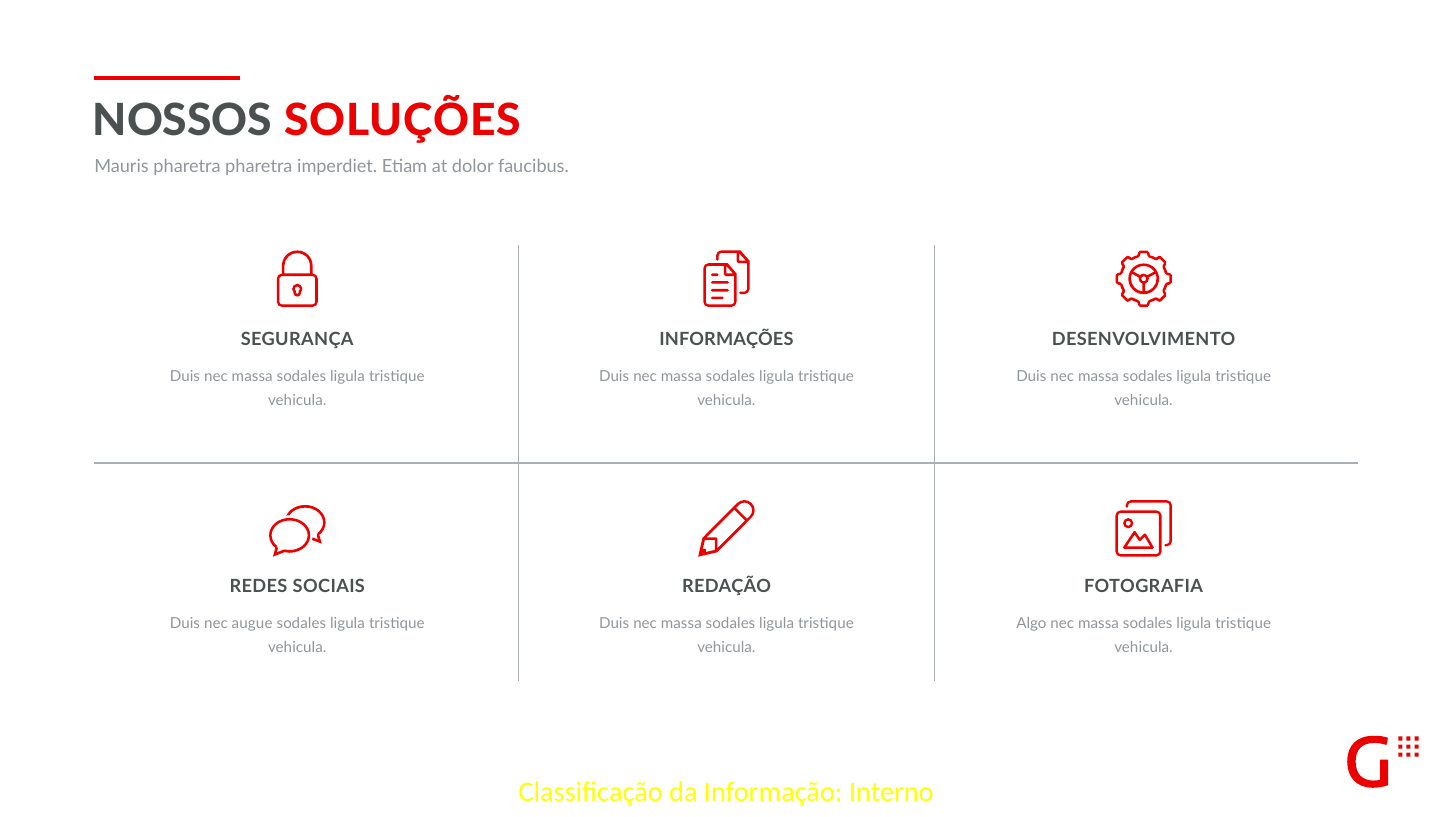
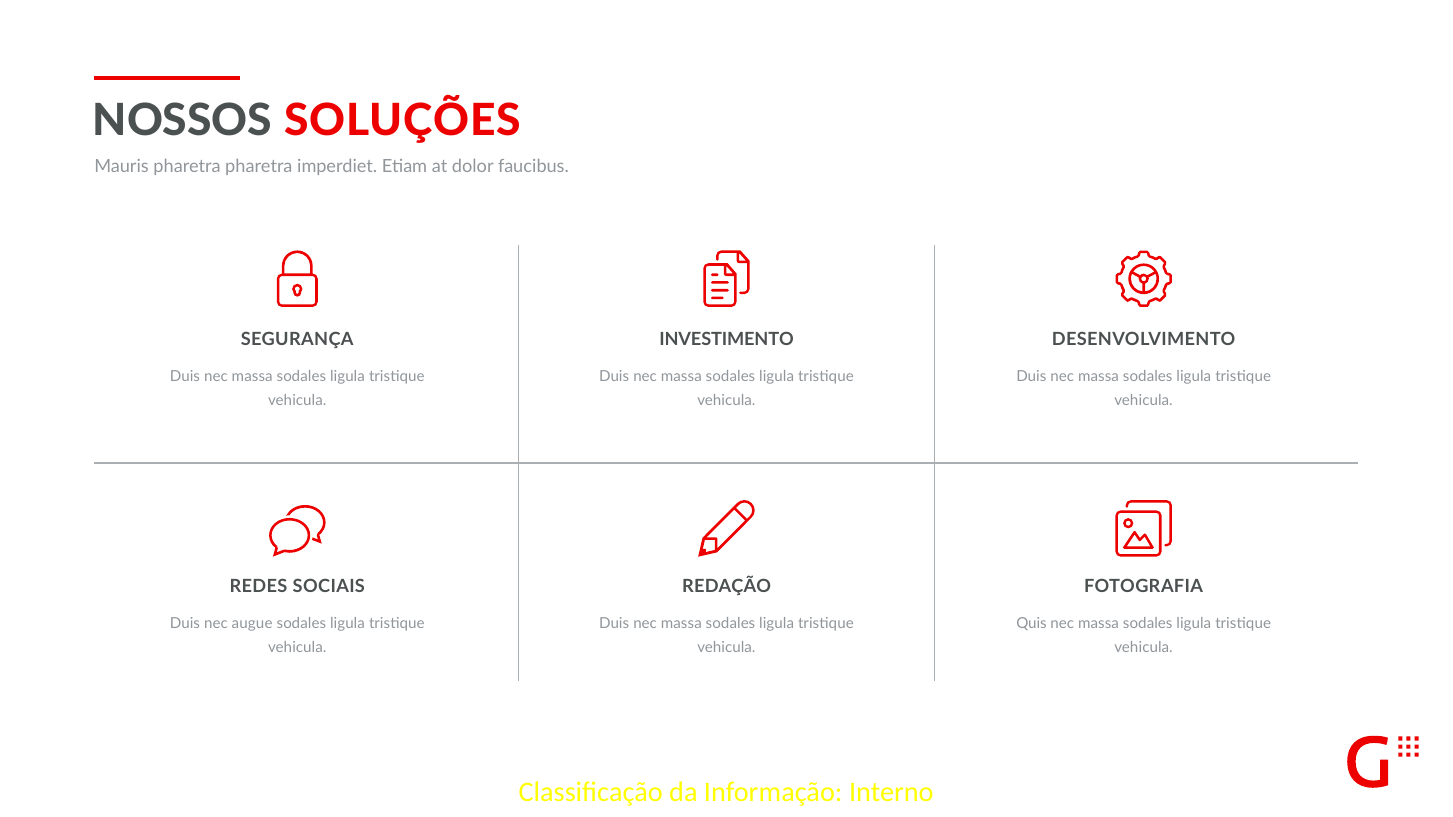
INFORMAÇÕES: INFORMAÇÕES -> INVESTIMENTO
Algo: Algo -> Quis
